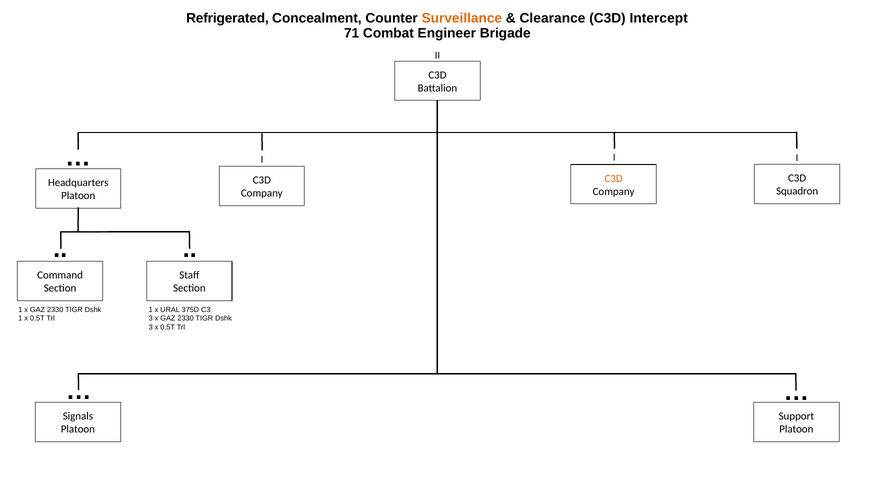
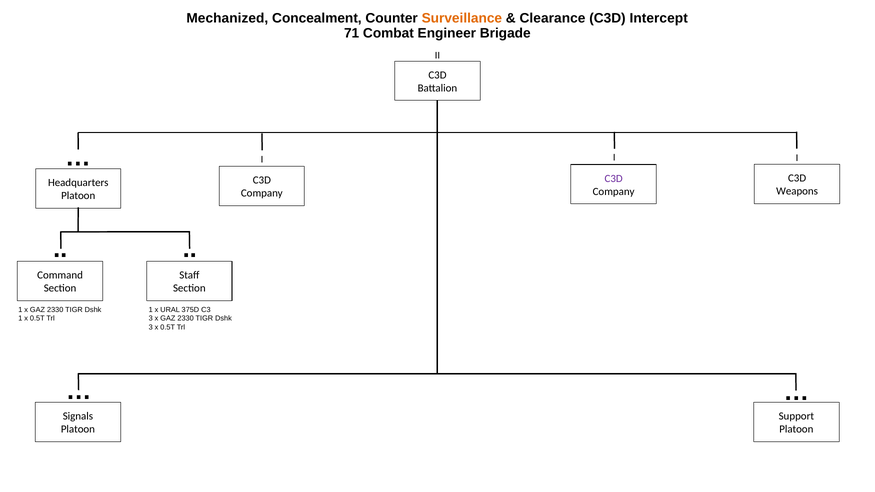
Refrigerated: Refrigerated -> Mechanized
C3D at (614, 178) colour: orange -> purple
Squadron: Squadron -> Weapons
